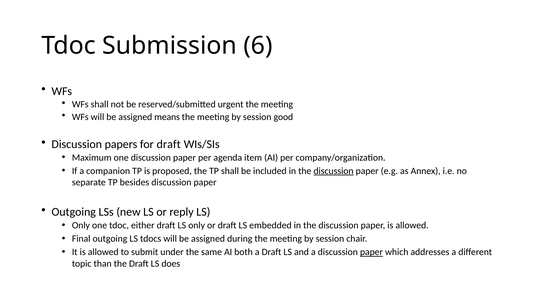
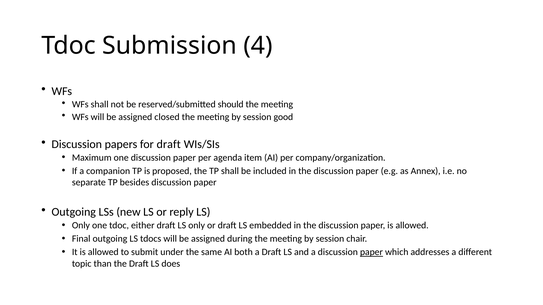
6: 6 -> 4
urgent: urgent -> should
means: means -> closed
discussion at (334, 171) underline: present -> none
